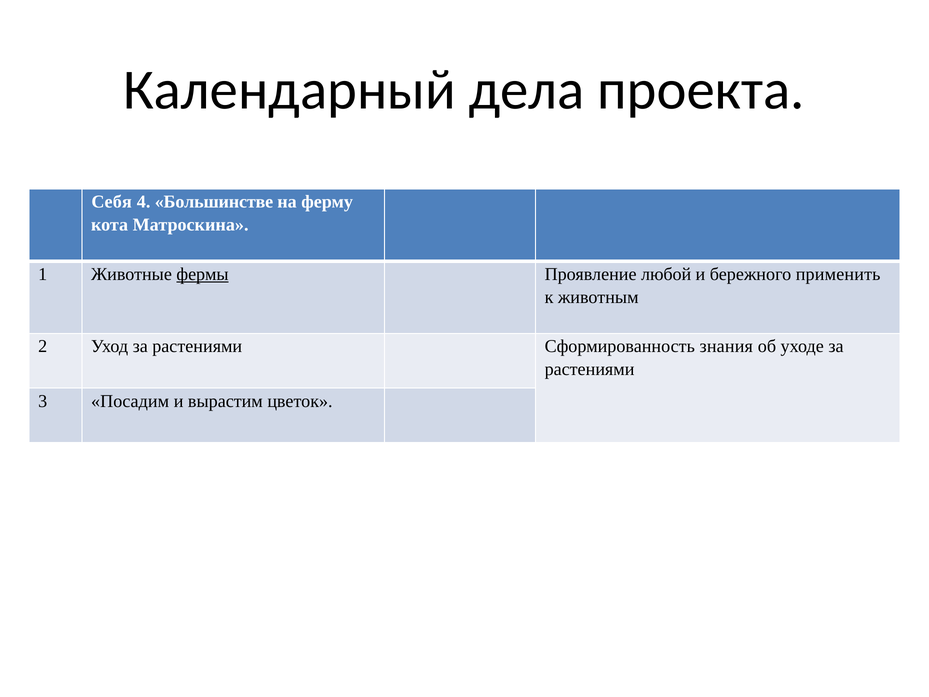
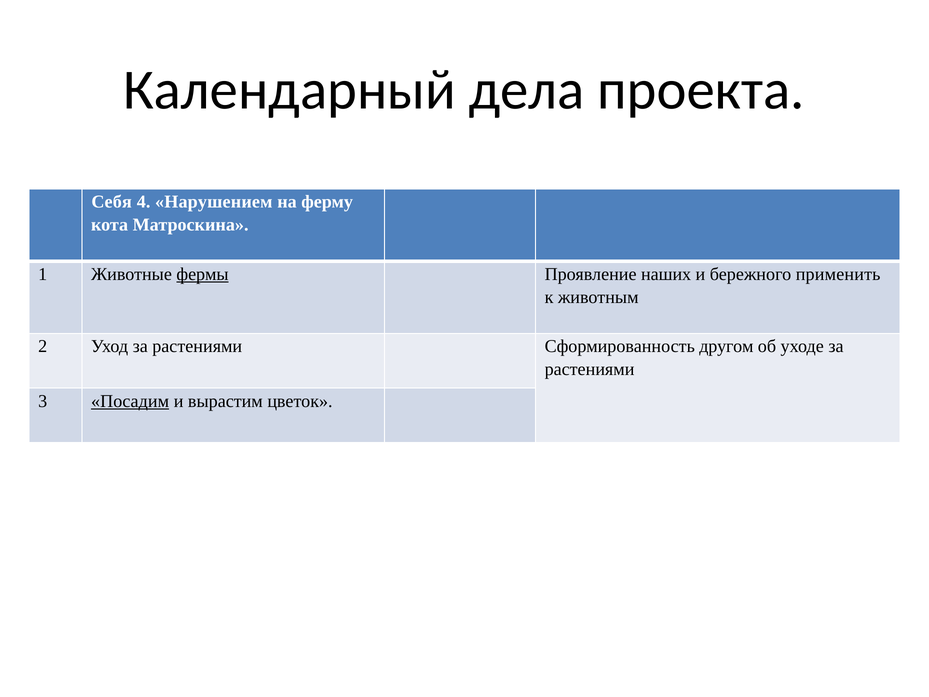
Большинстве: Большинстве -> Нарушением
любой: любой -> наших
знания: знания -> другом
Посадим underline: none -> present
